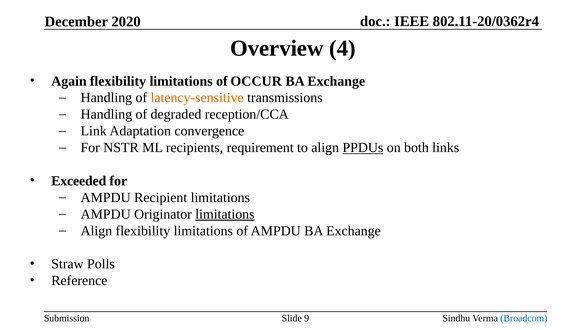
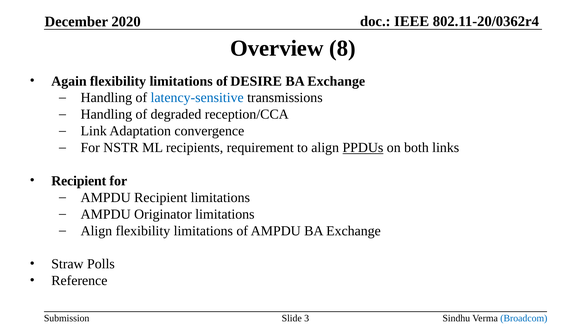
4: 4 -> 8
OCCUR: OCCUR -> DESIRE
latency-sensitive colour: orange -> blue
Exceeded at (79, 181): Exceeded -> Recipient
limitations at (225, 214) underline: present -> none
9: 9 -> 3
